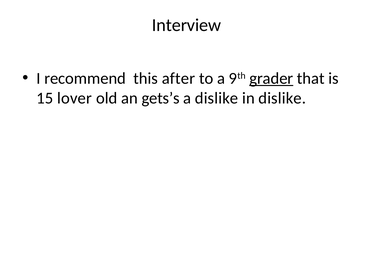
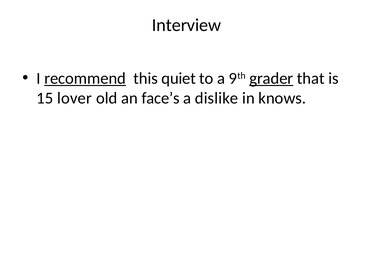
recommend underline: none -> present
after: after -> quiet
gets’s: gets’s -> face’s
in dislike: dislike -> knows
